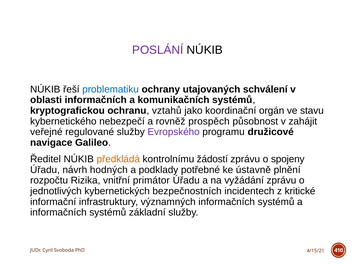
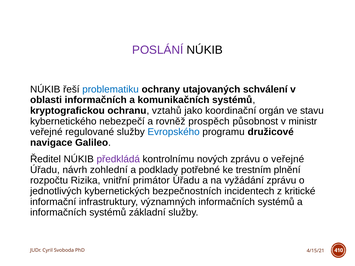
zahájit: zahájit -> ministr
Evropského colour: purple -> blue
předkládá colour: orange -> purple
žádostí: žádostí -> nových
o spojeny: spojeny -> veřejné
hodných: hodných -> zohlední
ústavně: ústavně -> trestním
